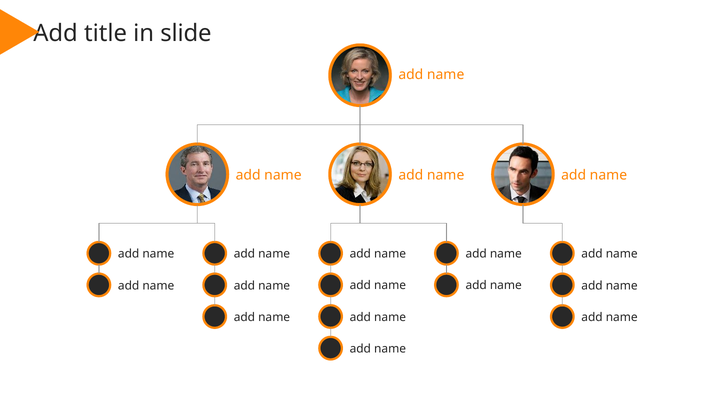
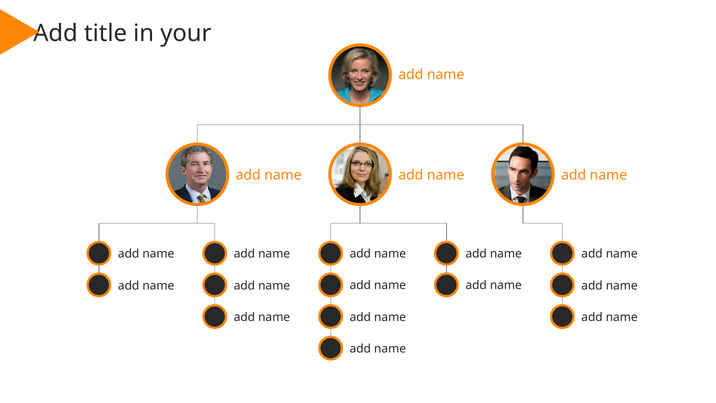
slide: slide -> your
